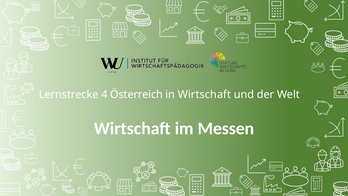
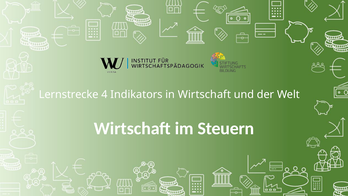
Österreich: Österreich -> Indikators
Messen: Messen -> Steuern
